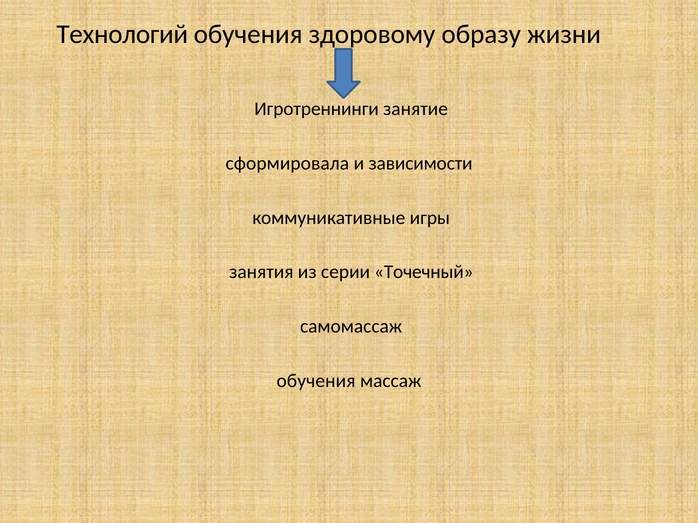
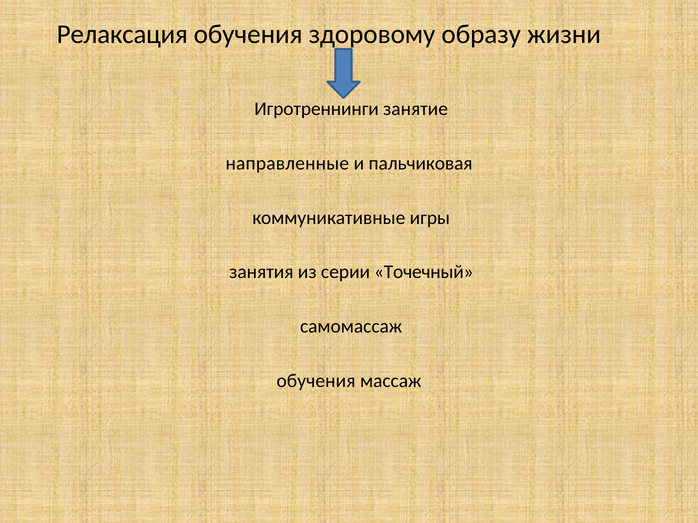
Технологий: Технологий -> Релаксация
сформировала: сформировала -> направленные
зависимости: зависимости -> пальчиковая
